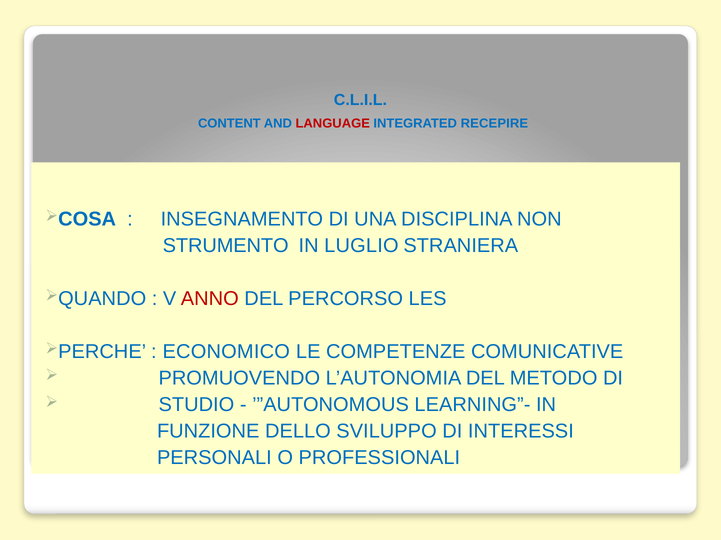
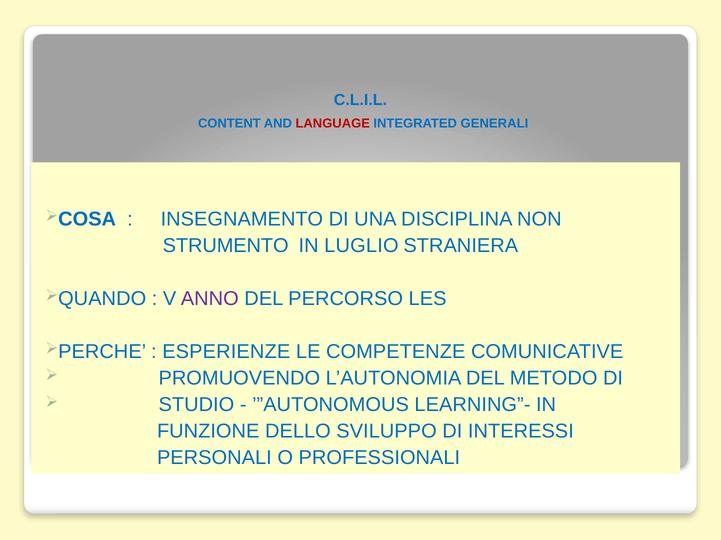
RECEPIRE: RECEPIRE -> GENERALI
ANNO colour: red -> purple
ECONOMICO: ECONOMICO -> ESPERIENZE
